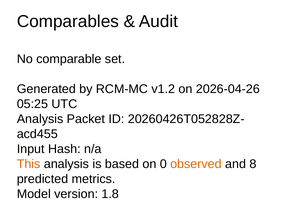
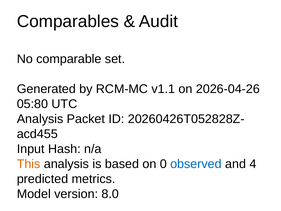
v1.2: v1.2 -> v1.1
05:25: 05:25 -> 05:80
observed colour: orange -> blue
8: 8 -> 4
1.8: 1.8 -> 8.0
